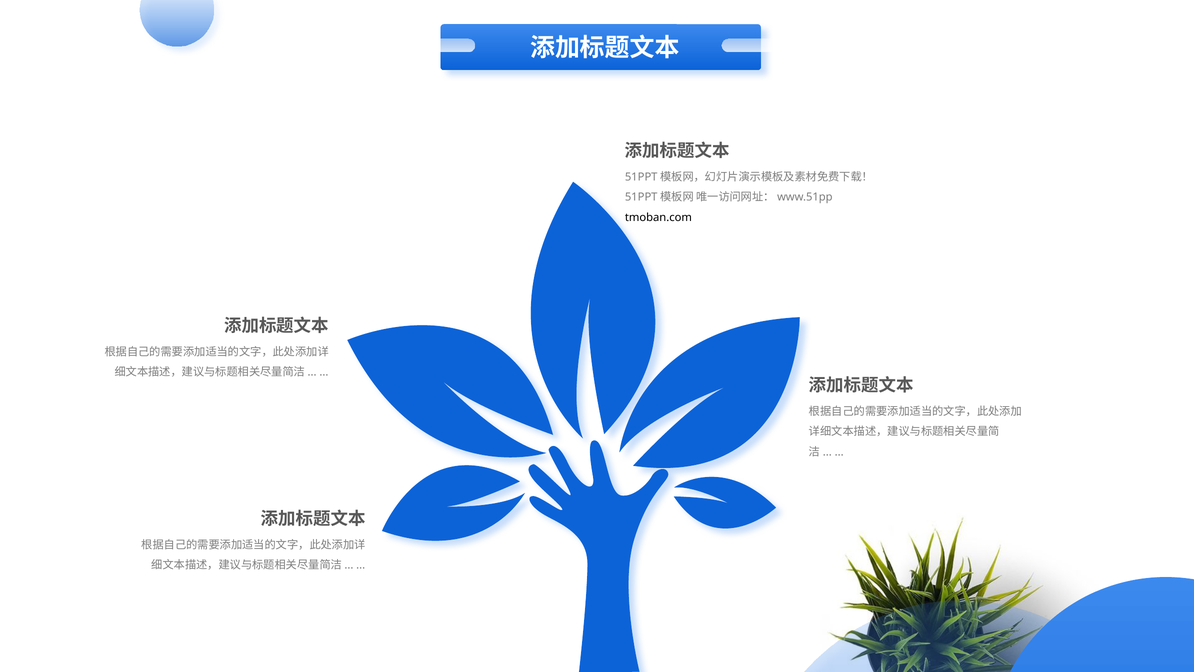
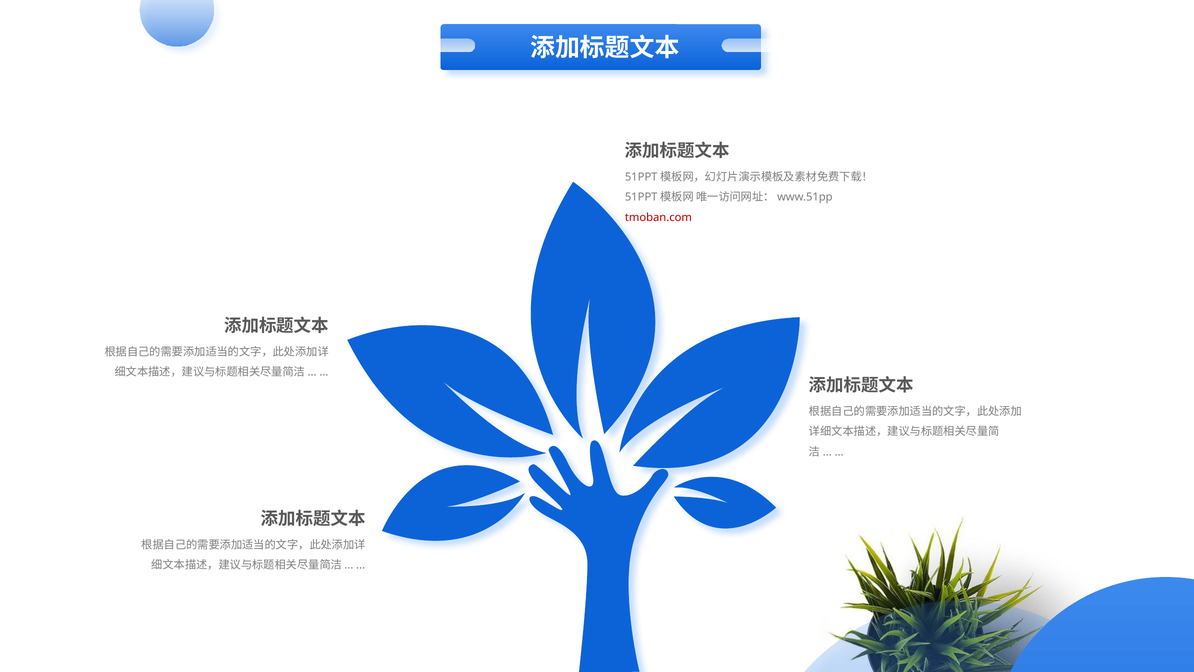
tmoban.com colour: black -> red
